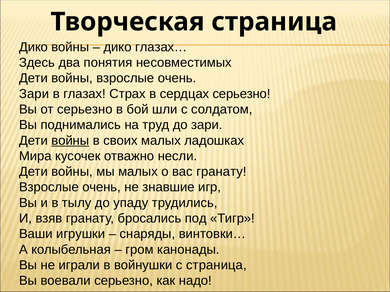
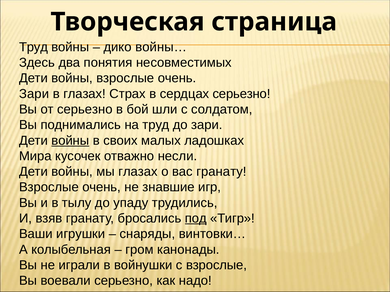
Дико at (33, 47): Дико -> Труд
глазах…: глазах… -> войны…
мы малых: малых -> глазах
под underline: none -> present
с страница: страница -> взрослые
